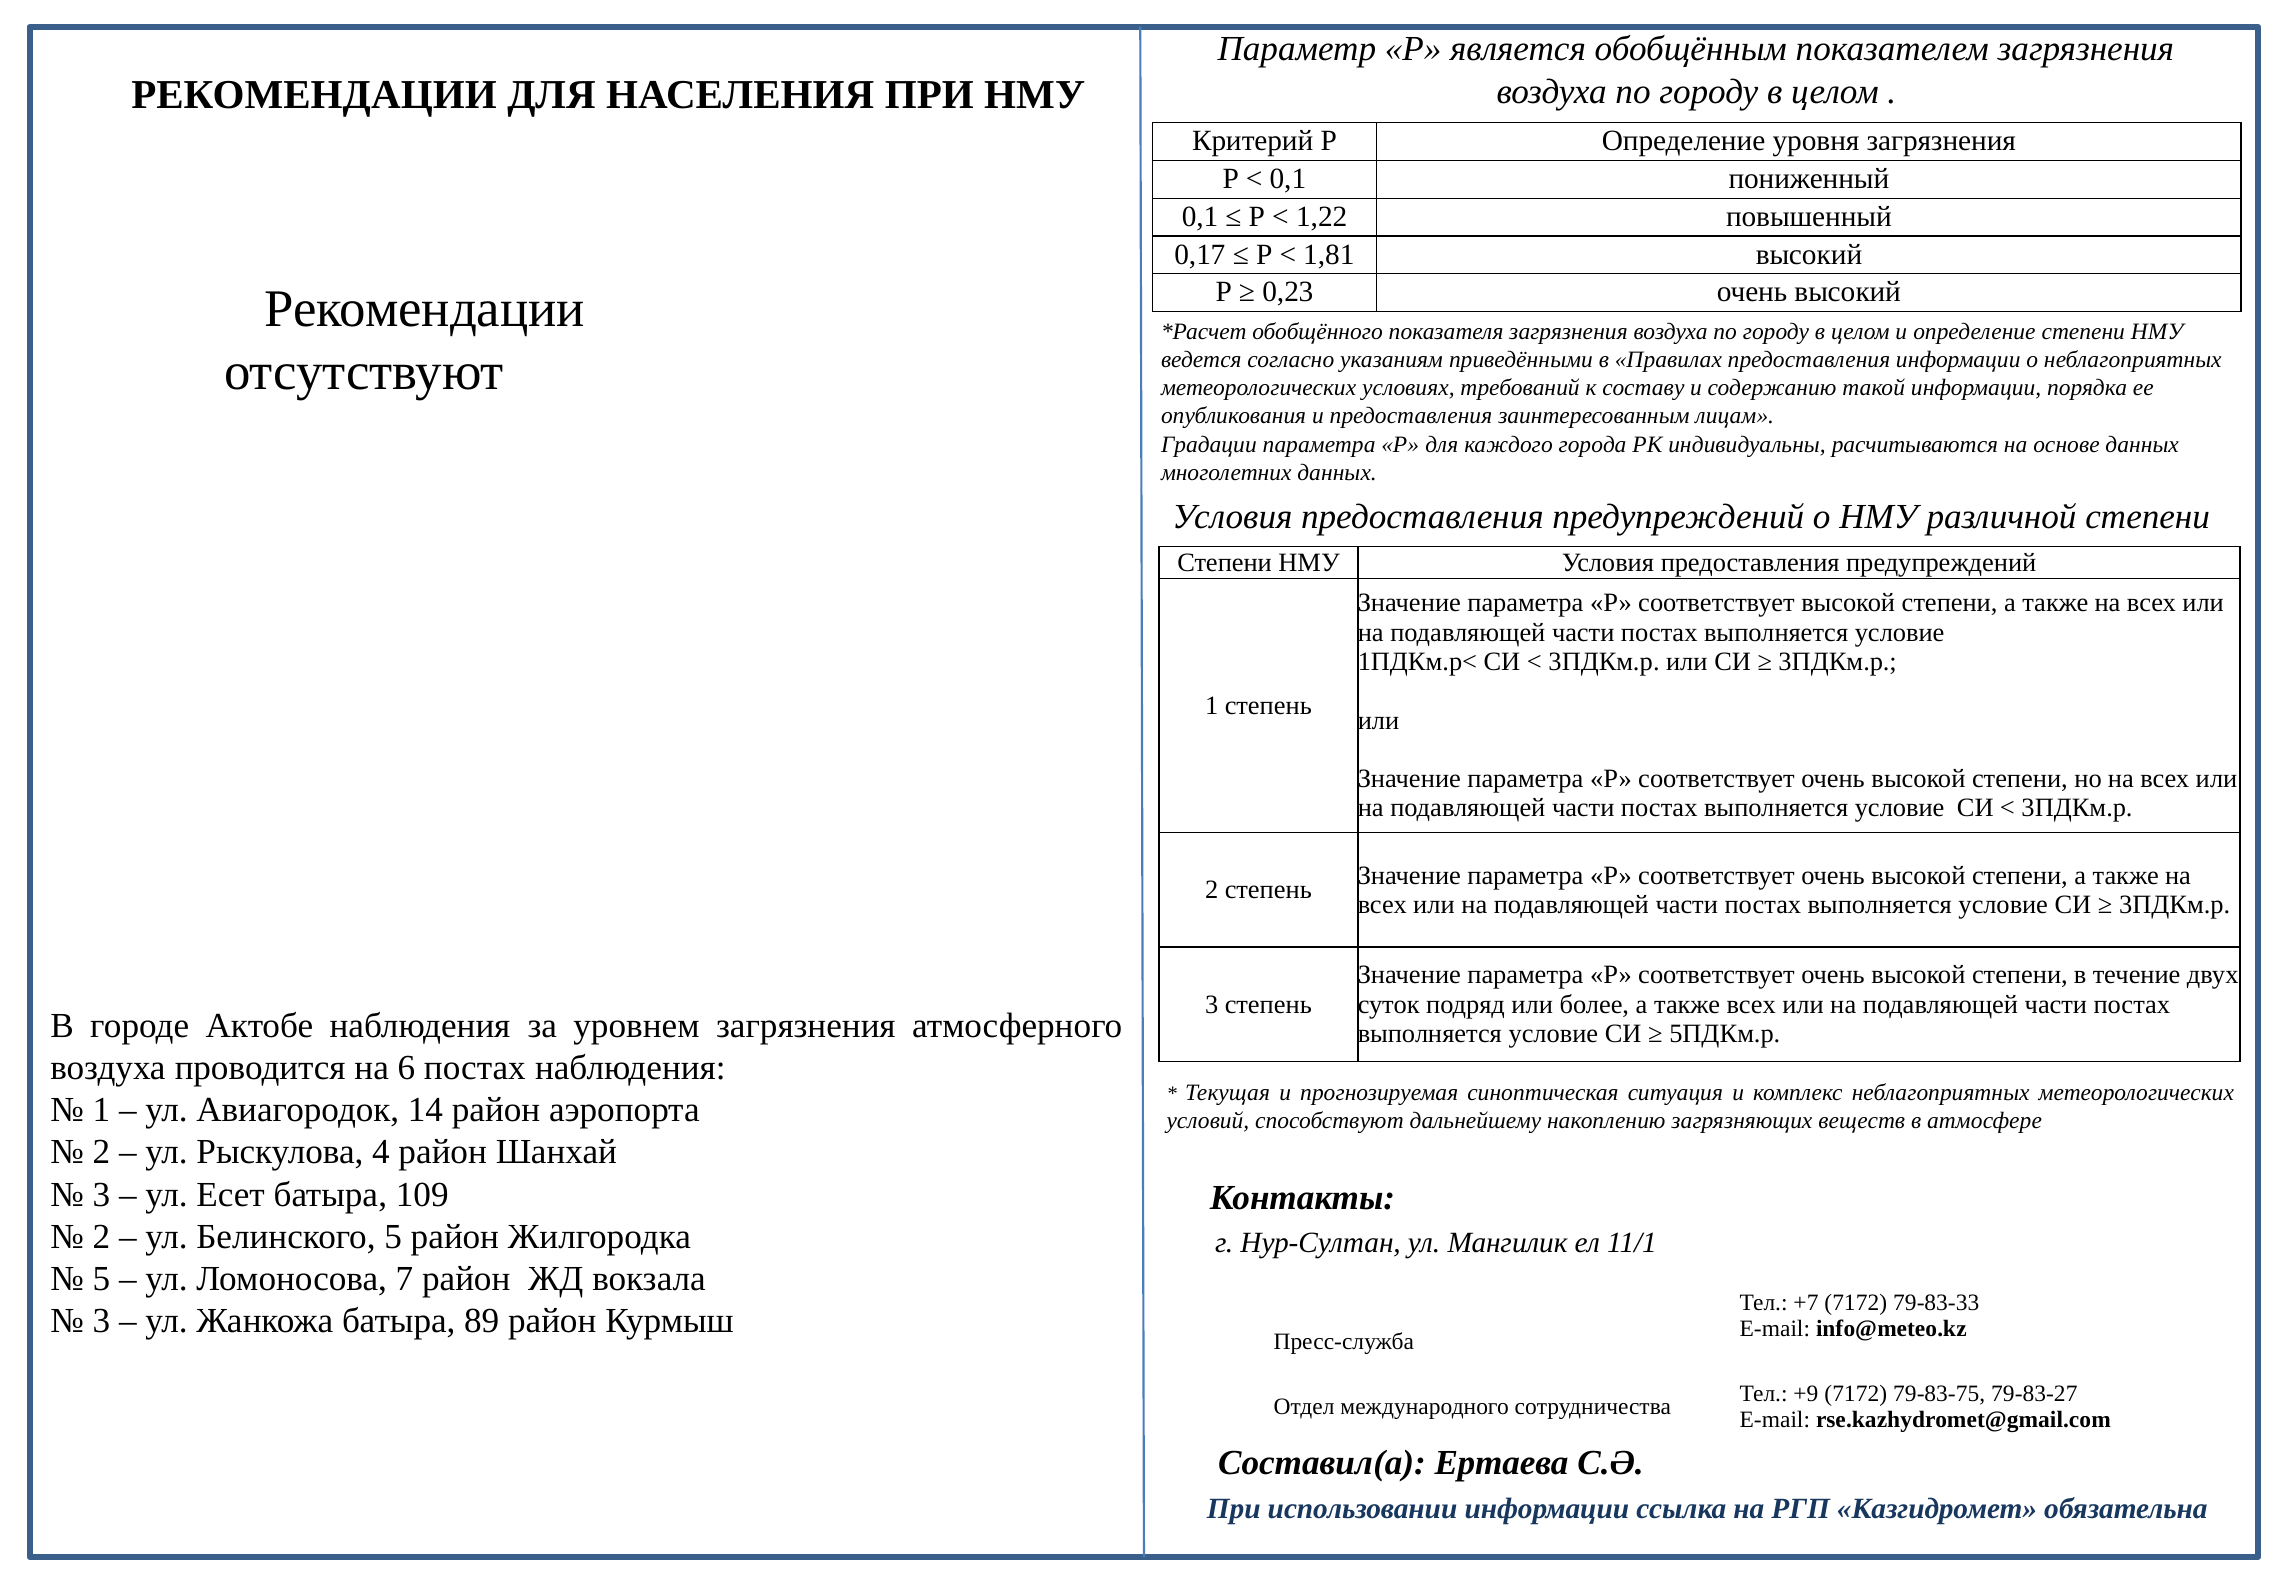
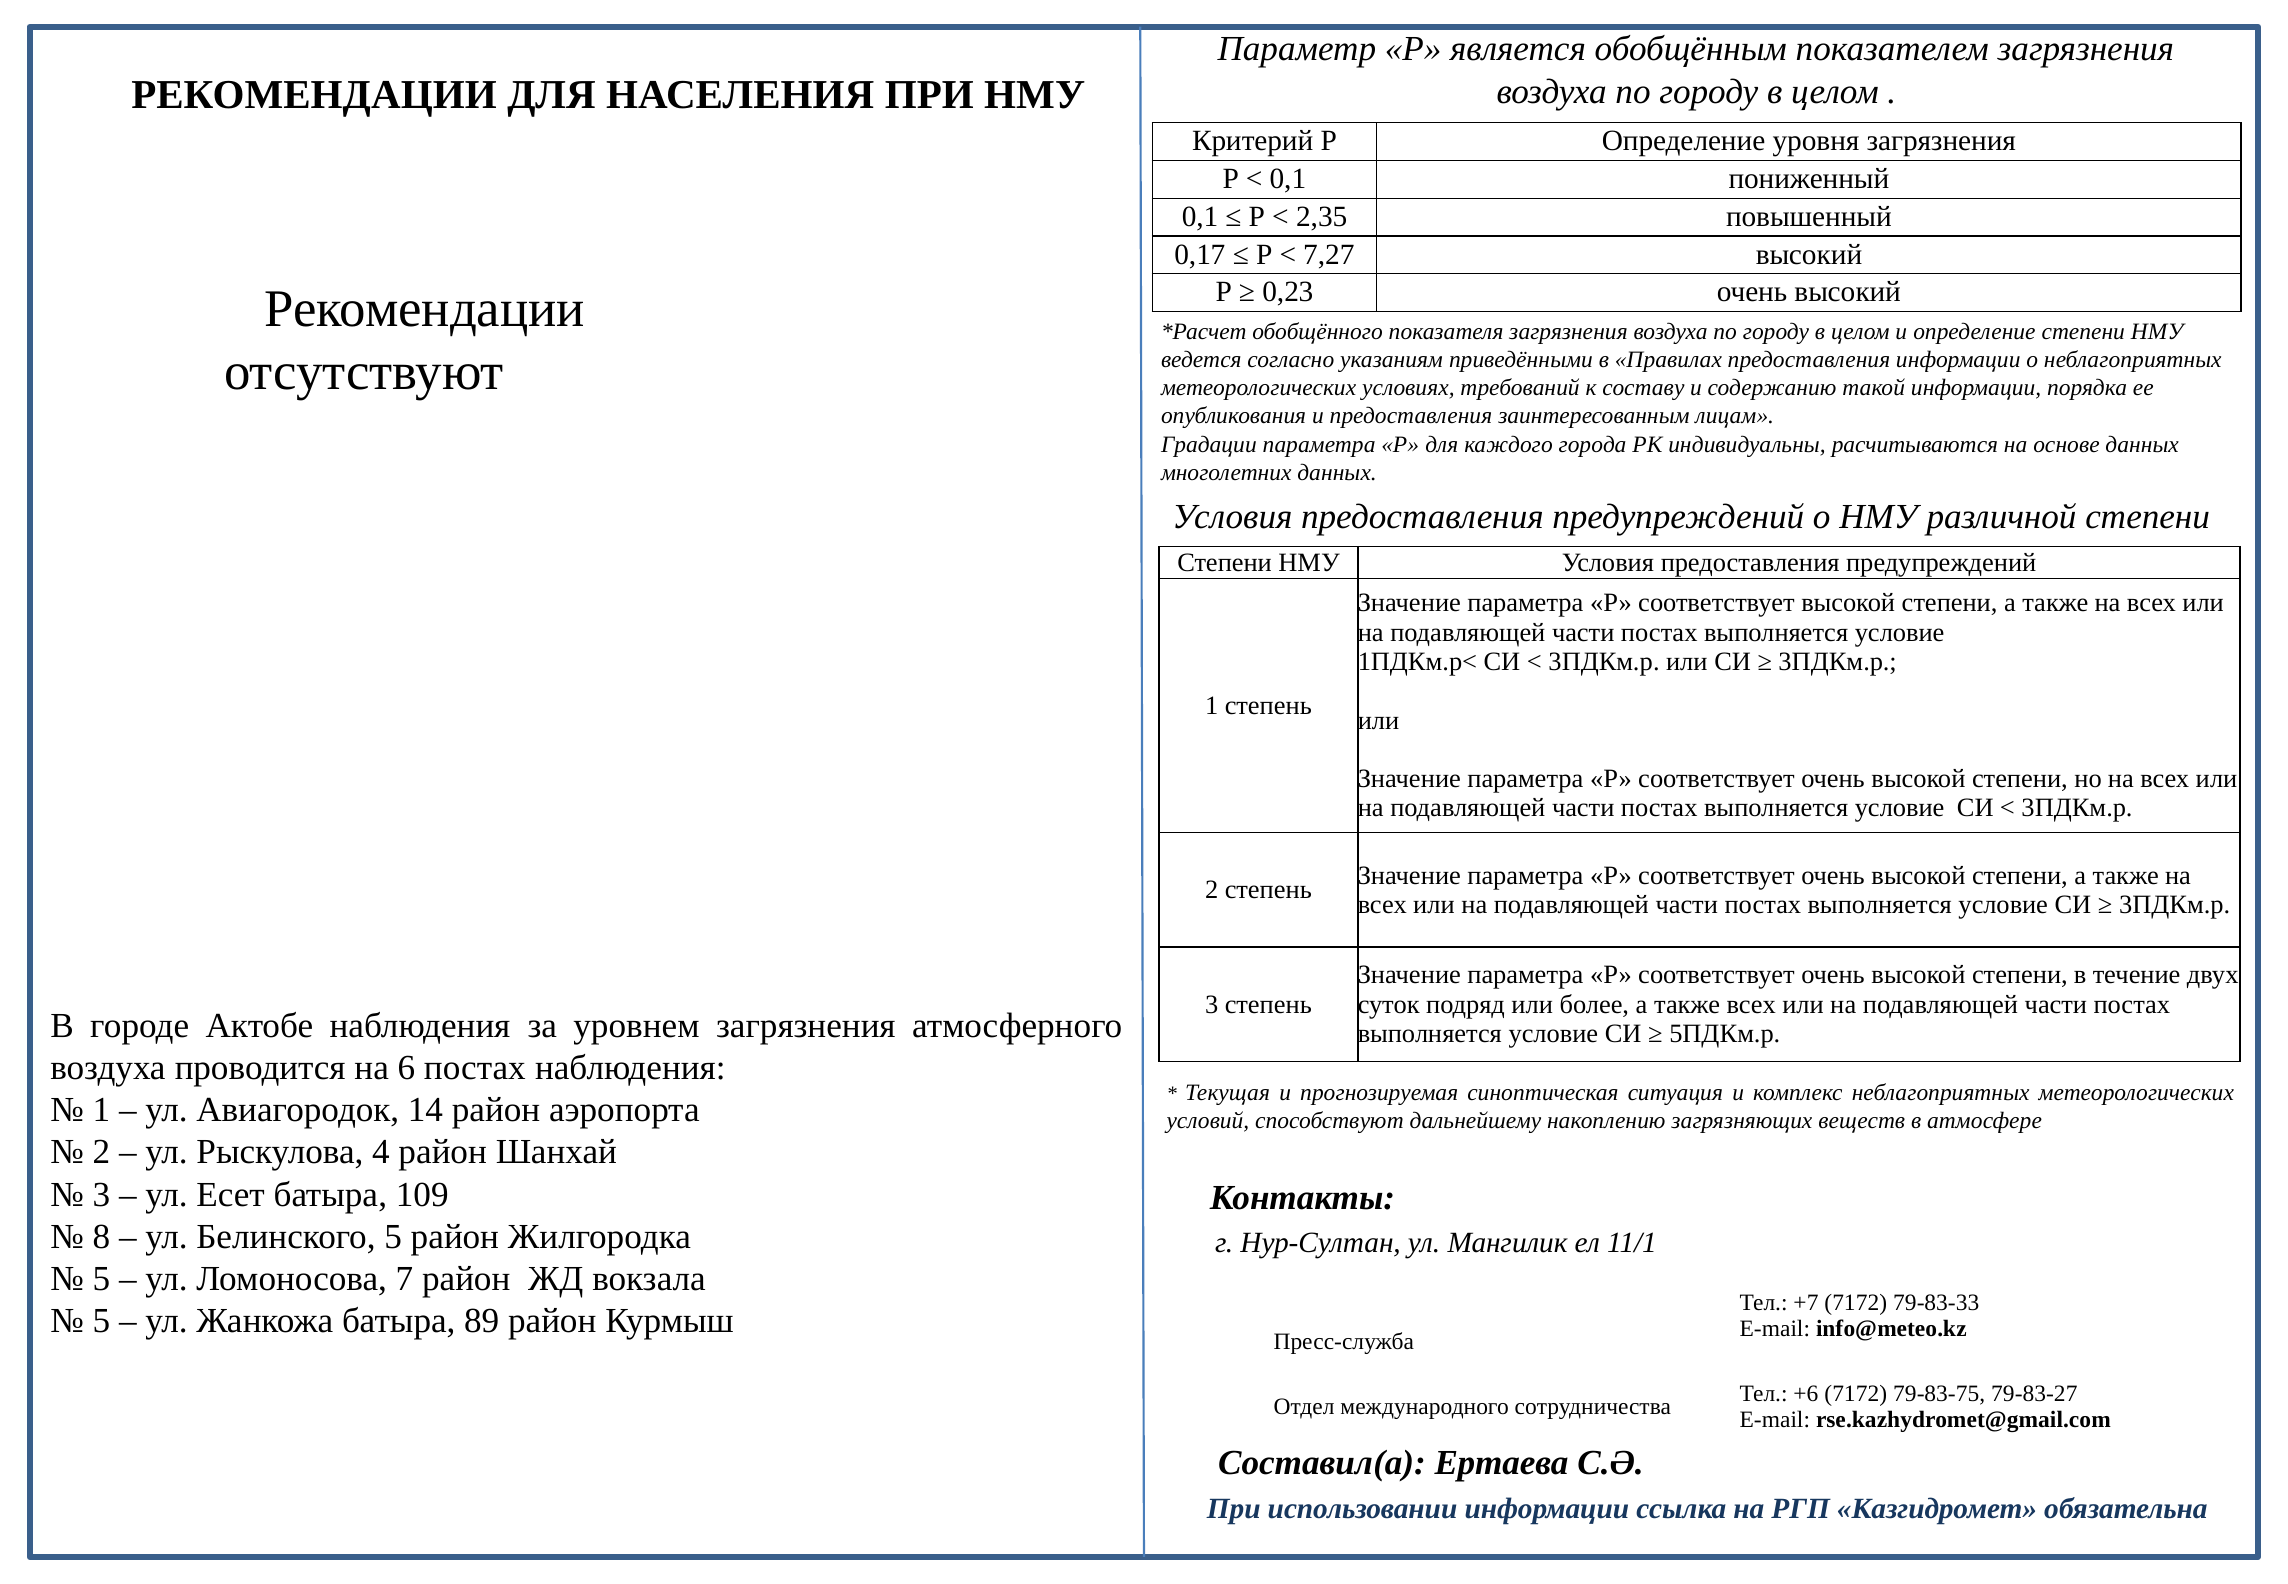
1,22: 1,22 -> 2,35
1,81: 1,81 -> 7,27
2 at (102, 1237): 2 -> 8
3 at (102, 1321): 3 -> 5
+9: +9 -> +6
